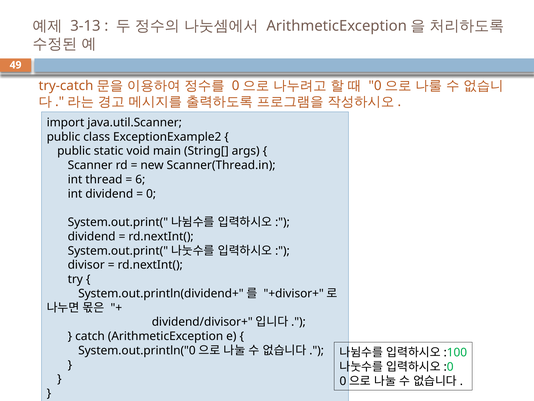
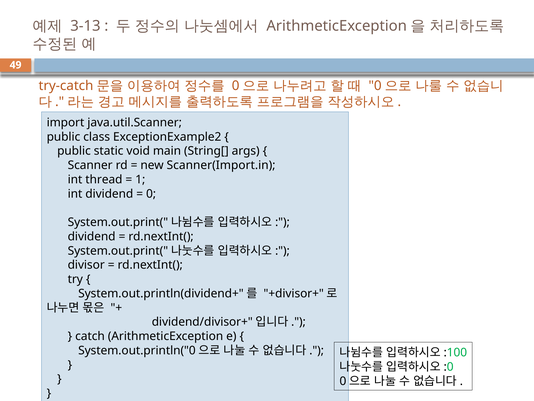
Scanner(Thread.in: Scanner(Thread.in -> Scanner(Import.in
6: 6 -> 1
